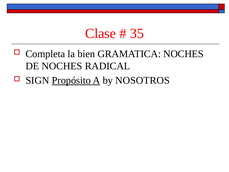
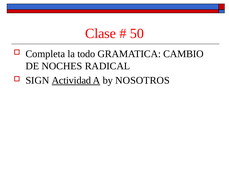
35: 35 -> 50
bien: bien -> todo
GRAMATICA NOCHES: NOCHES -> CAMBIO
Propósito: Propósito -> Actividad
